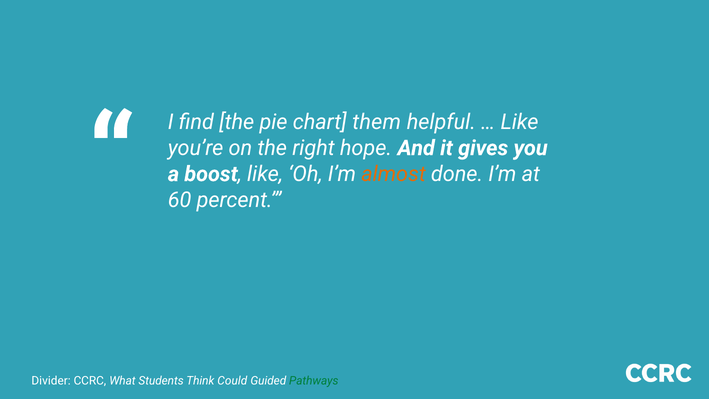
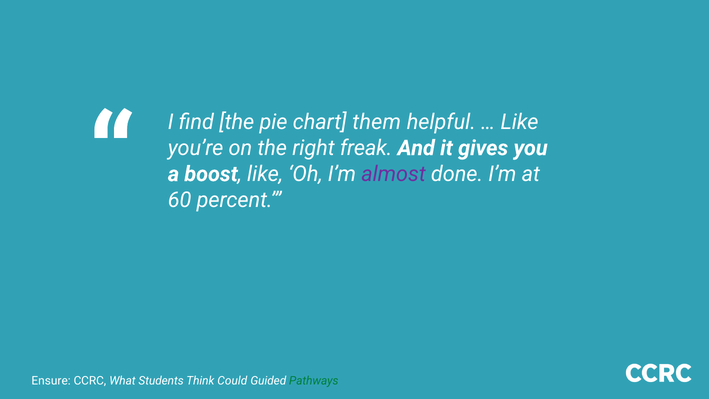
hope: hope -> freak
almost colour: orange -> purple
Divider: Divider -> Ensure
